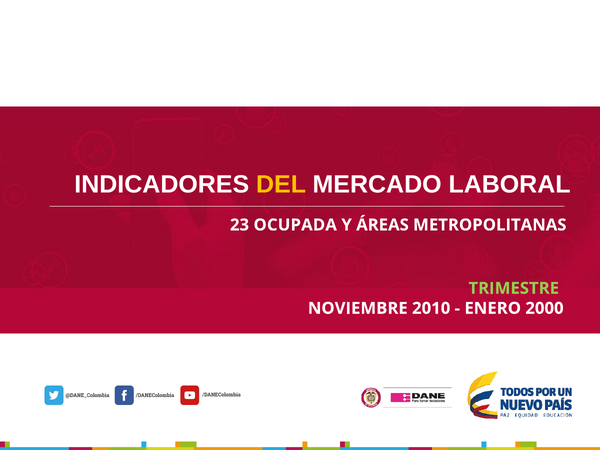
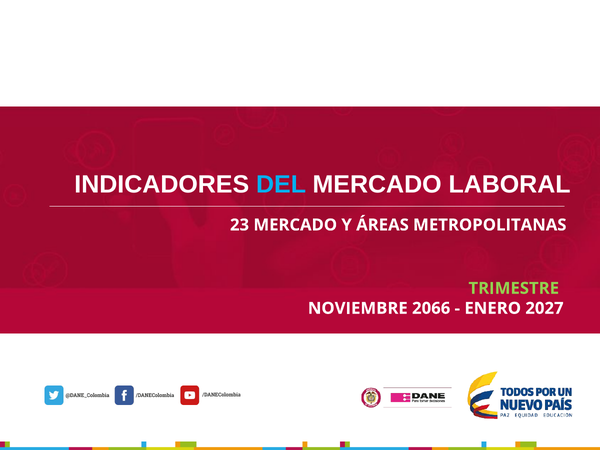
DEL colour: yellow -> light blue
23 OCUPADA: OCUPADA -> MERCADO
2010: 2010 -> 2066
2000: 2000 -> 2027
